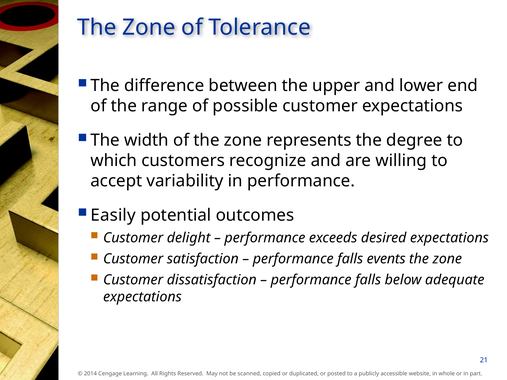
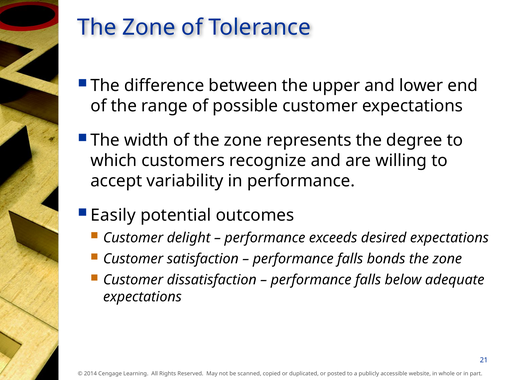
events: events -> bonds
